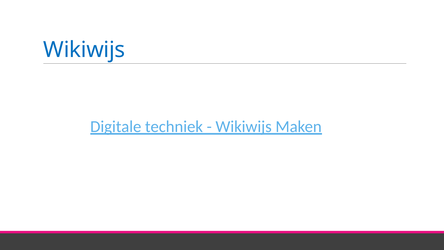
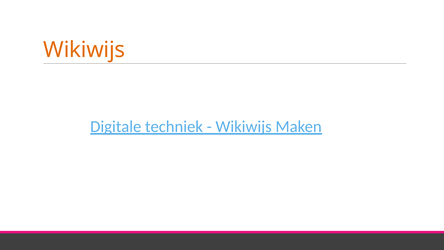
Wikiwijs at (84, 50) colour: blue -> orange
